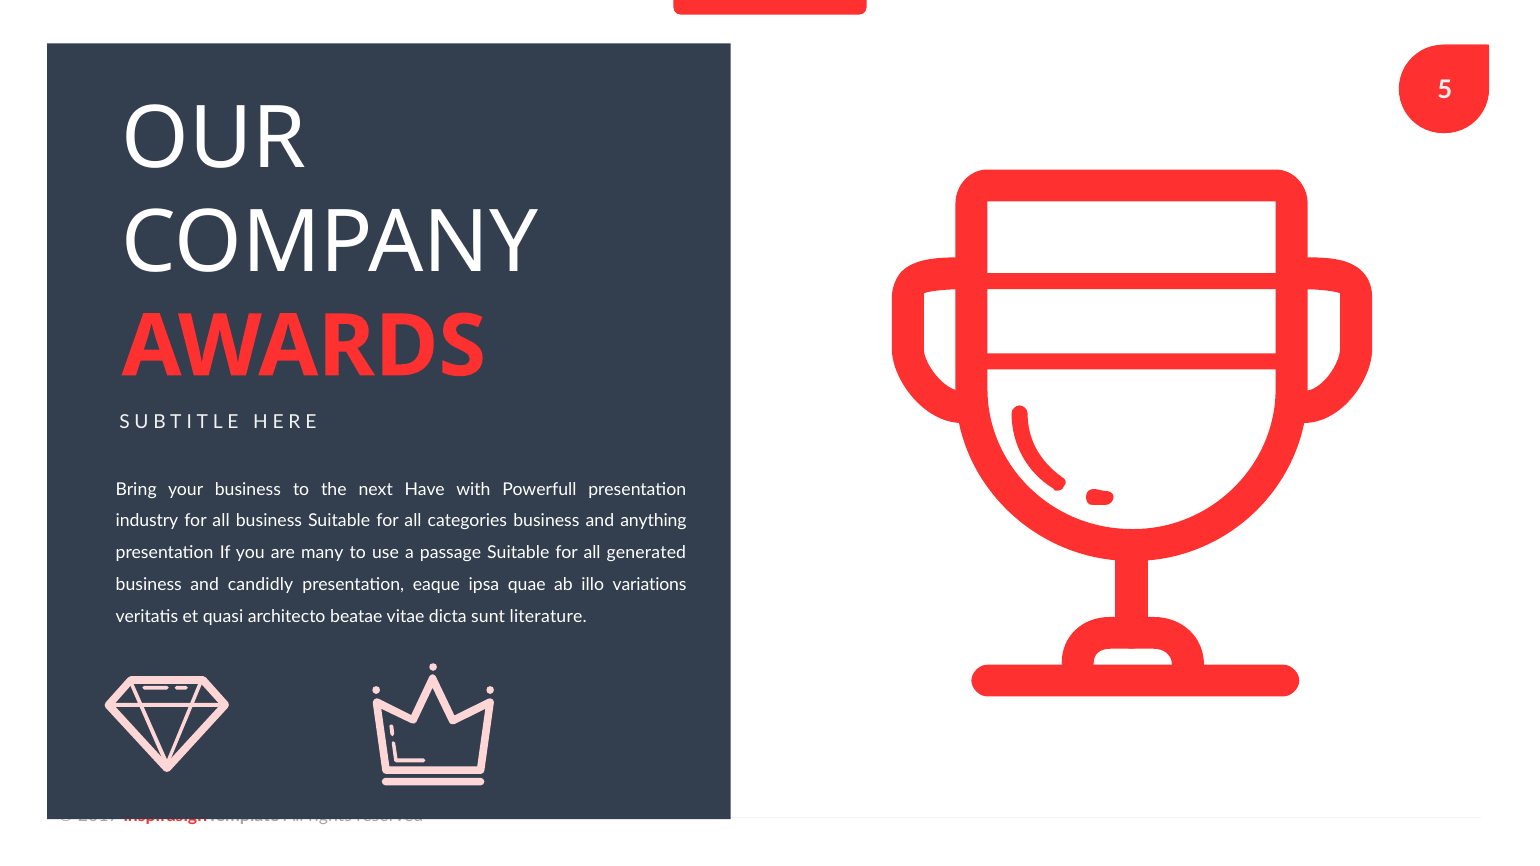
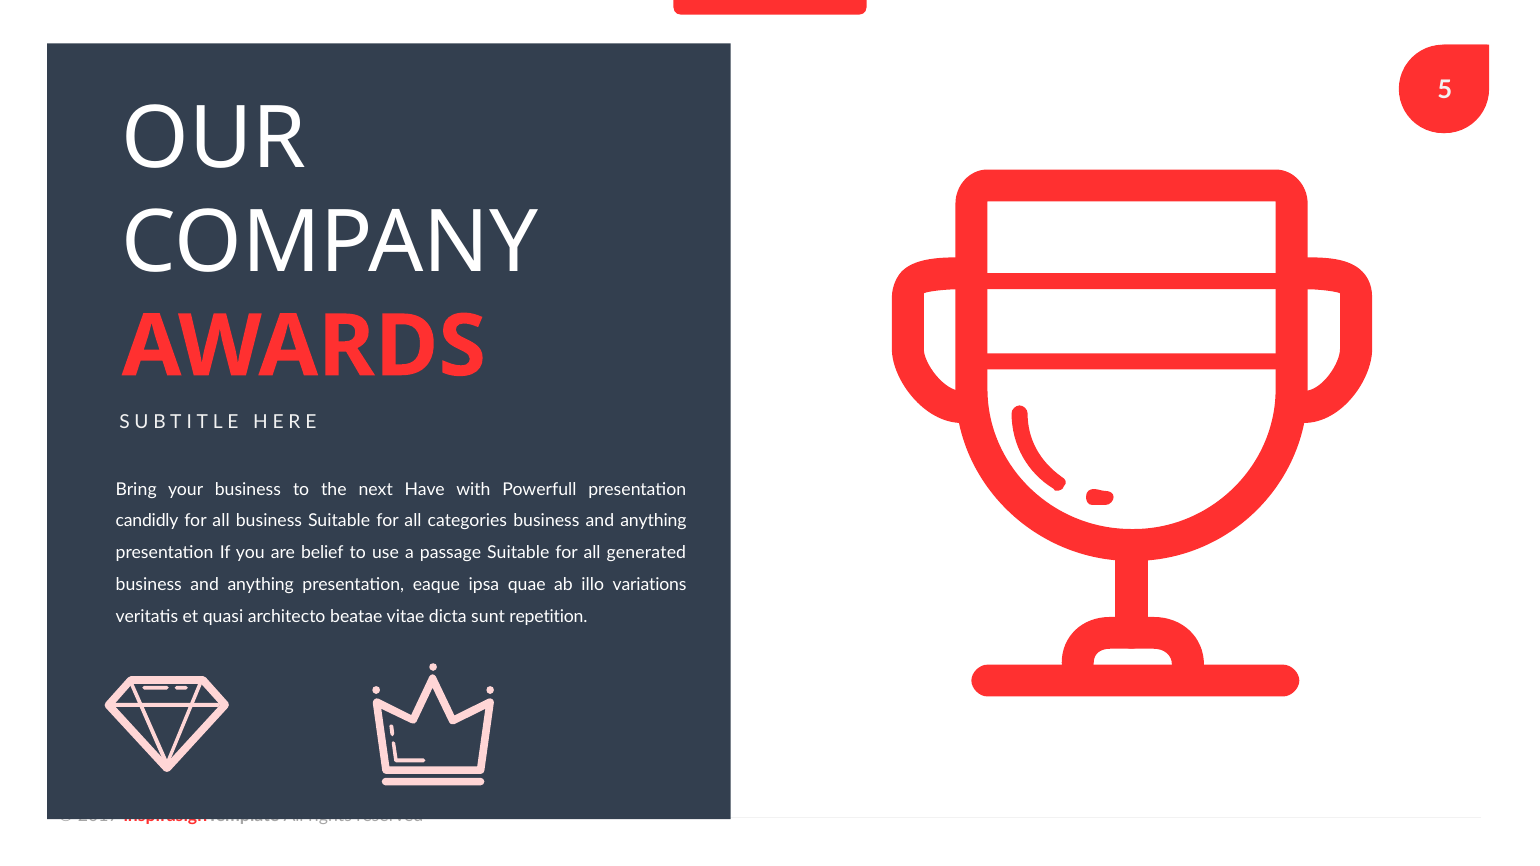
industry: industry -> candidly
many: many -> belief
candidly at (261, 585): candidly -> anything
literature: literature -> repetition
